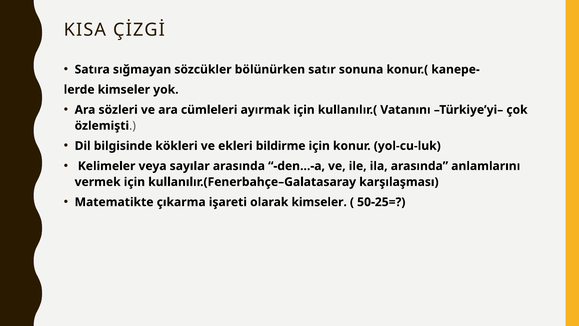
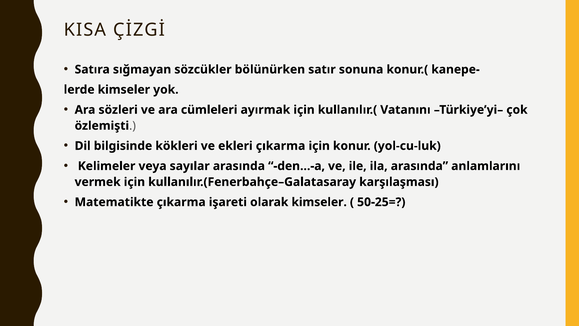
ekleri bildirme: bildirme -> çıkarma
